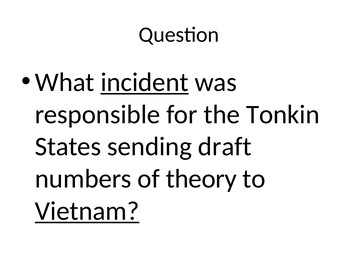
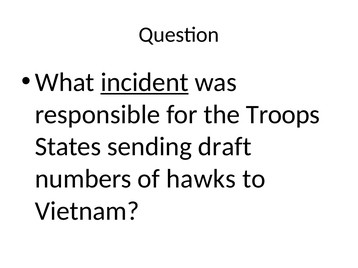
Tonkin: Tonkin -> Troops
theory: theory -> hawks
Vietnam underline: present -> none
